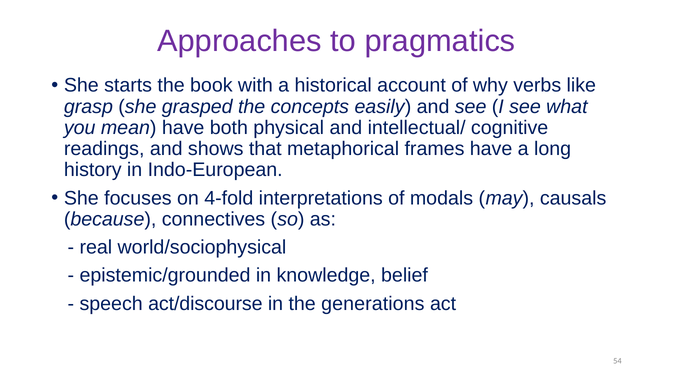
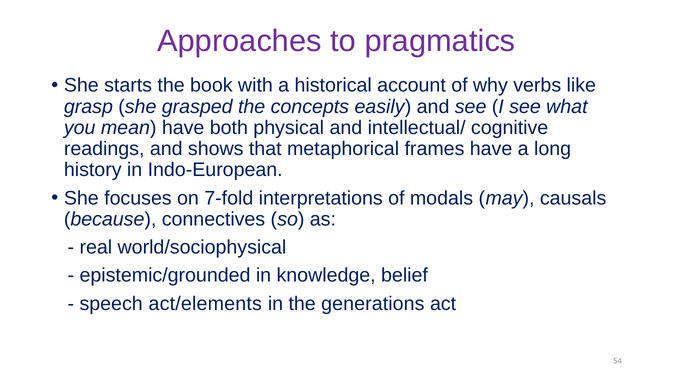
4-fold: 4-fold -> 7-fold
act/discourse: act/discourse -> act/elements
